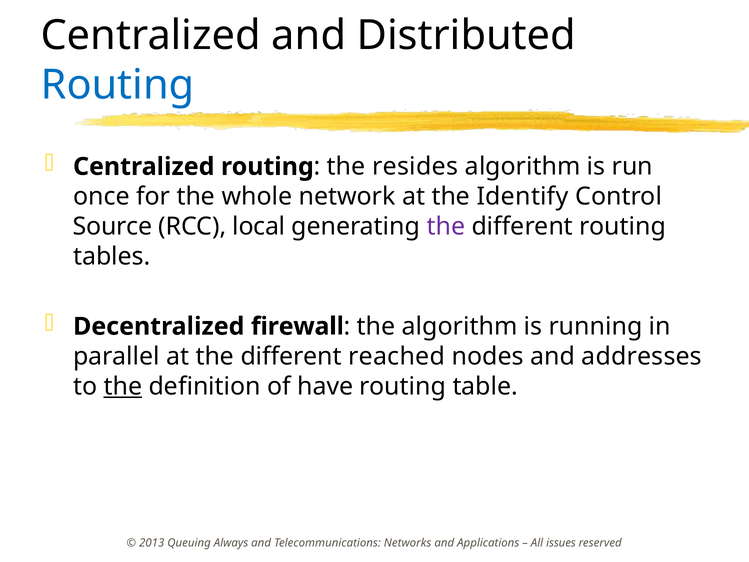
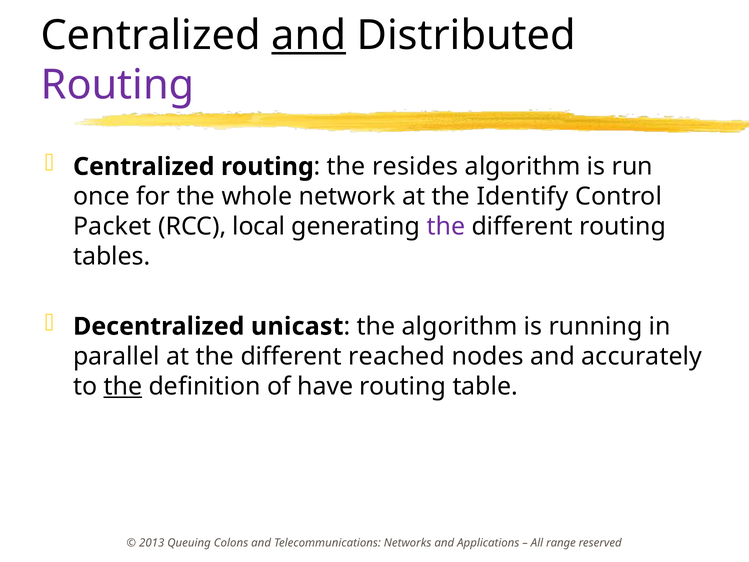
and at (309, 35) underline: none -> present
Routing at (118, 85) colour: blue -> purple
Source: Source -> Packet
firewall: firewall -> unicast
addresses: addresses -> accurately
Always: Always -> Colons
issues: issues -> range
